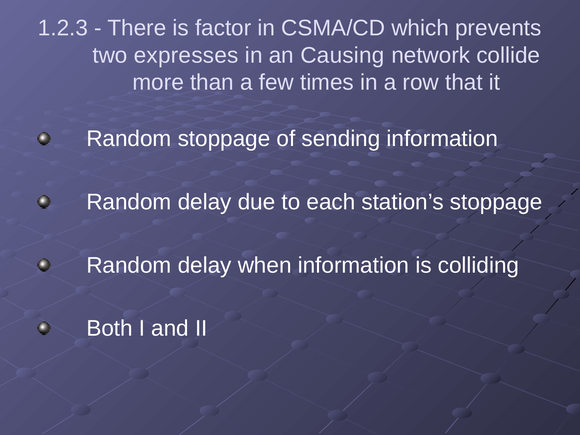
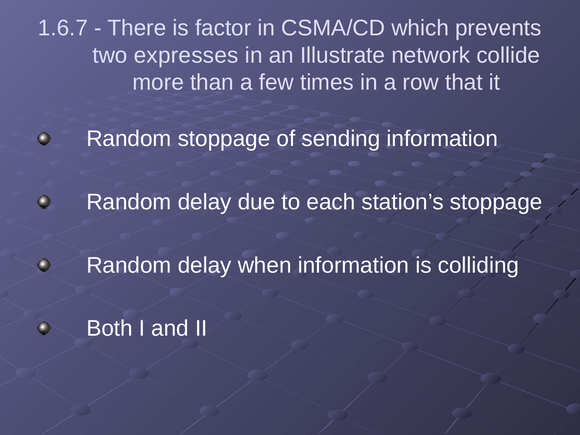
1.2.3: 1.2.3 -> 1.6.7
Causing: Causing -> Illustrate
